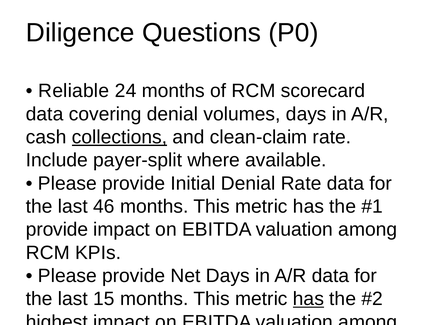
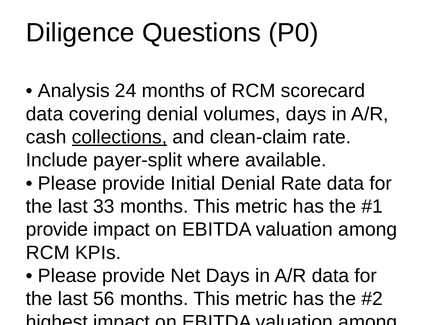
Reliable: Reliable -> Analysis
46: 46 -> 33
15: 15 -> 56
has at (308, 299) underline: present -> none
